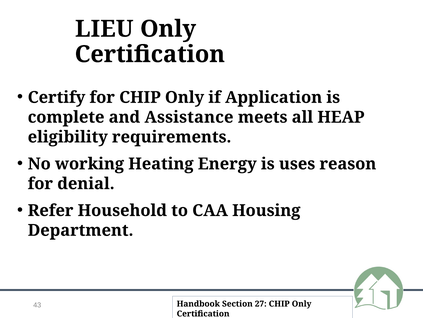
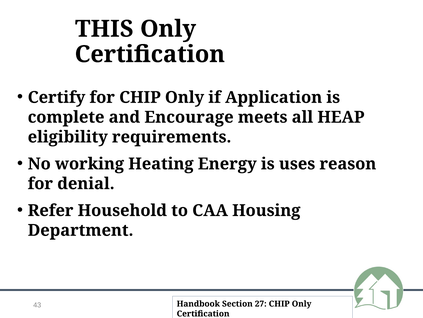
LIEU: LIEU -> THIS
Assistance: Assistance -> Encourage
